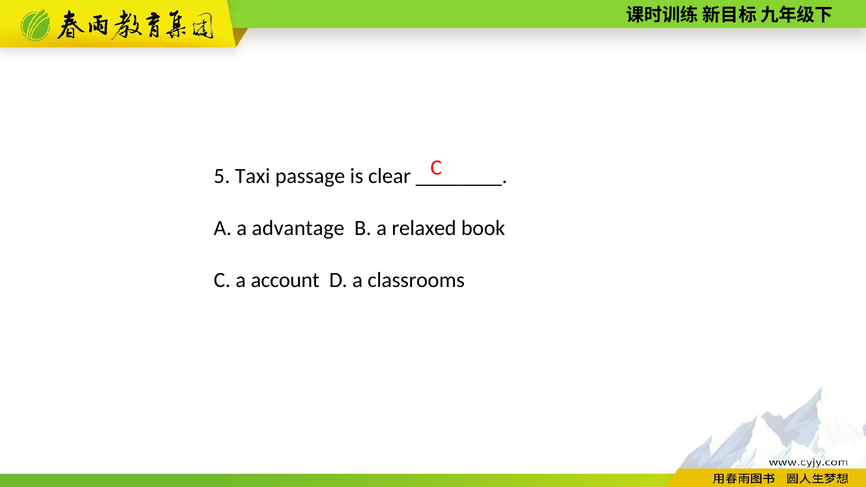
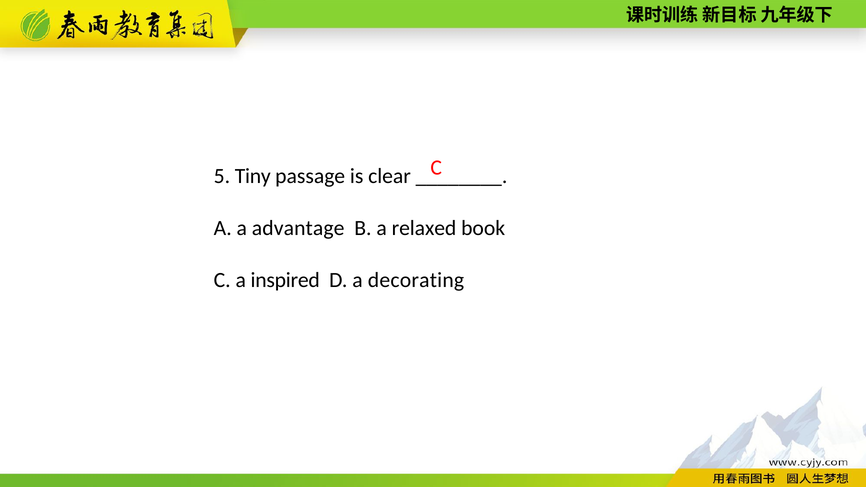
Taxi: Taxi -> Tiny
account: account -> inspired
classrooms: classrooms -> decorating
